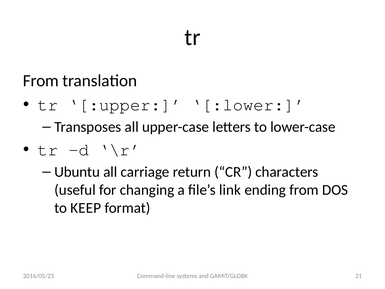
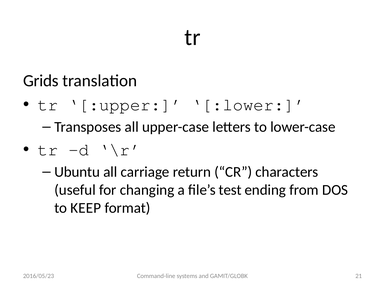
From at (41, 81): From -> Grids
link: link -> test
